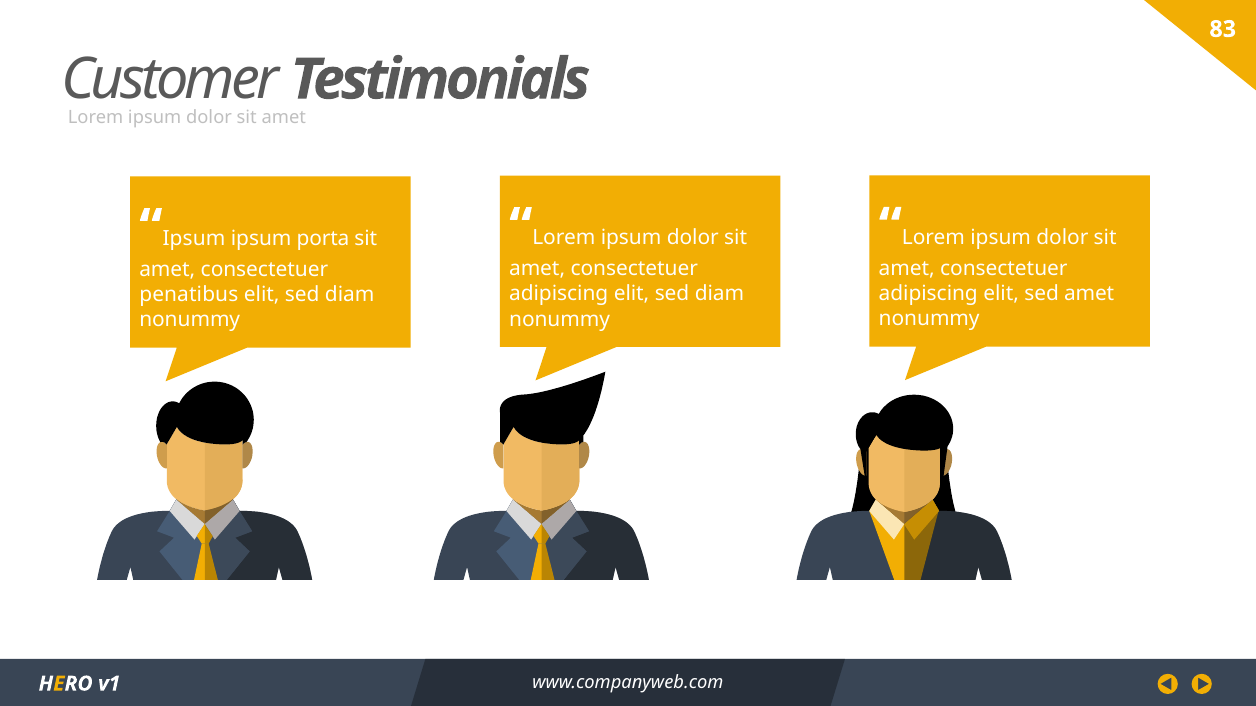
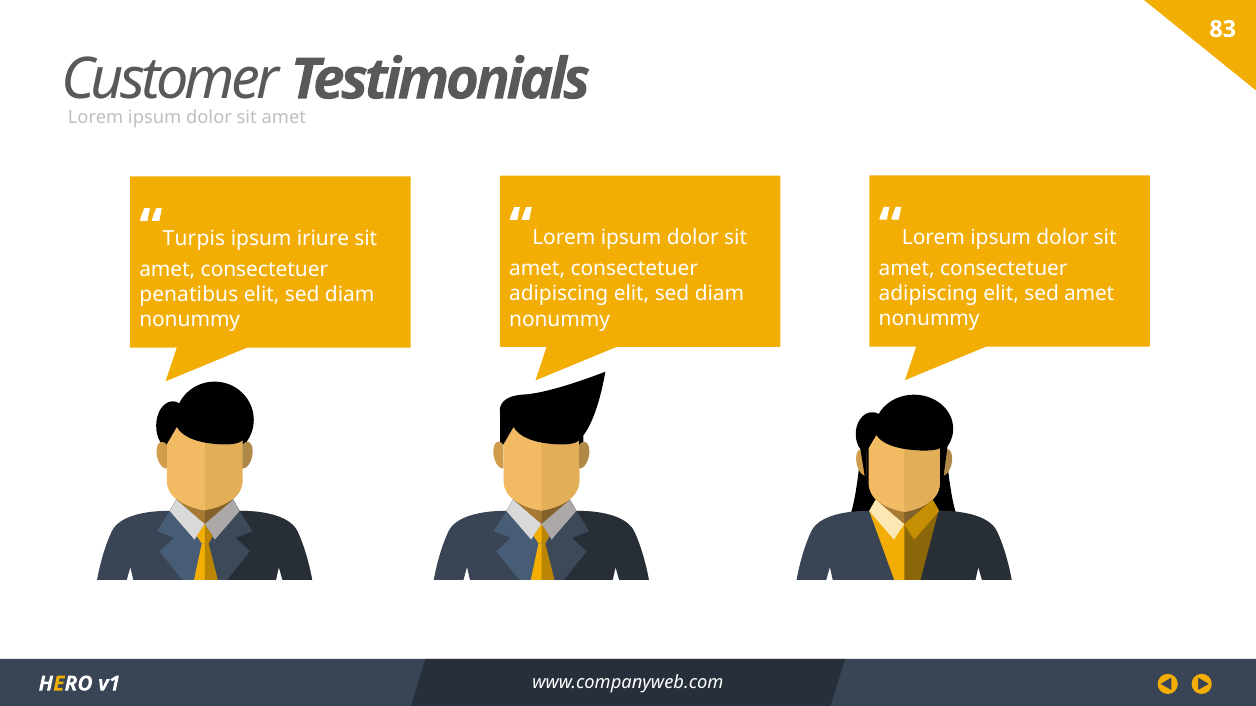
Ipsum at (194, 239): Ipsum -> Turpis
porta: porta -> iriure
